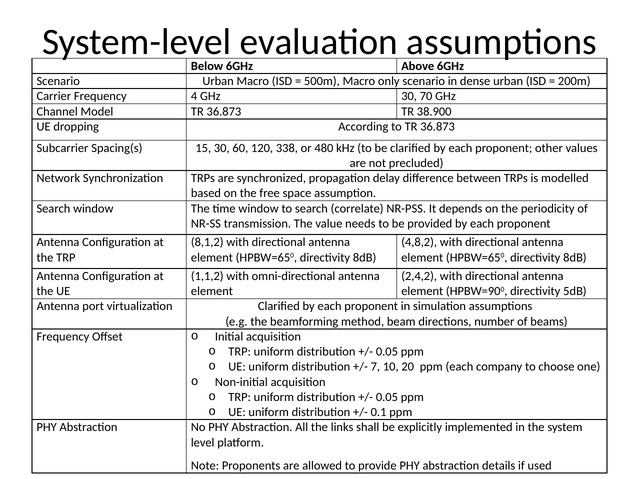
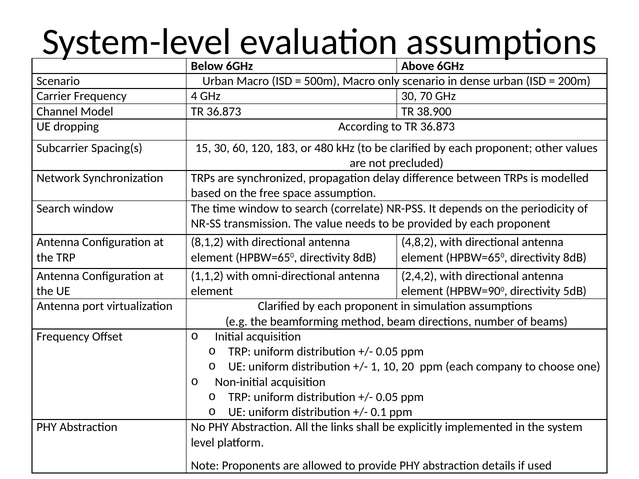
338: 338 -> 183
7: 7 -> 1
